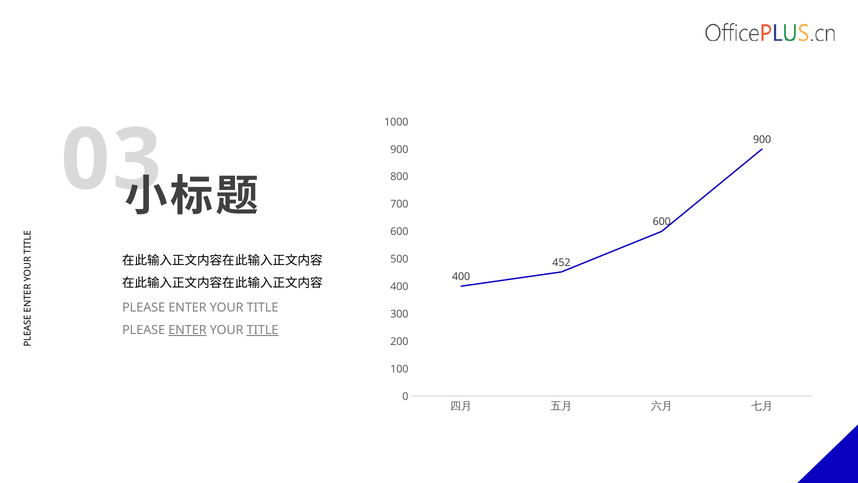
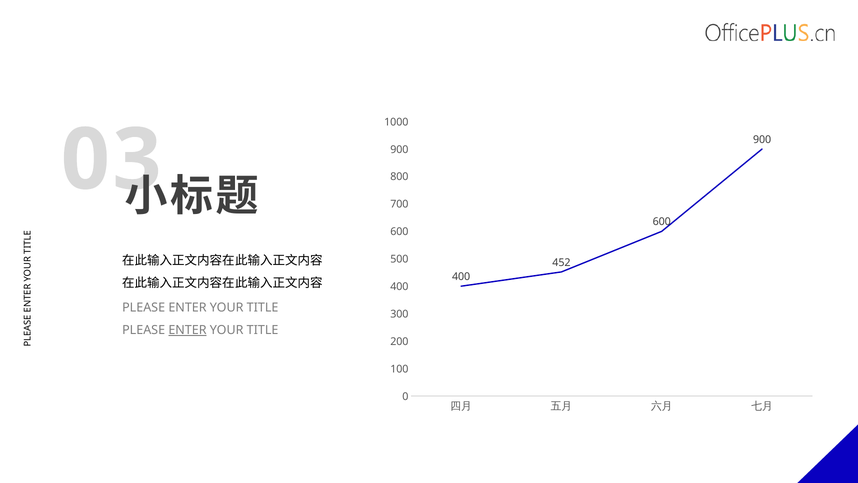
TITLE at (263, 330) underline: present -> none
